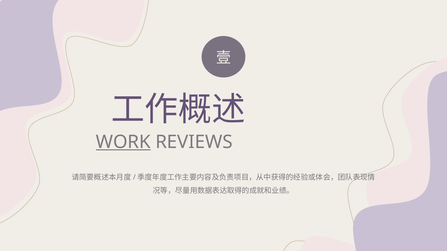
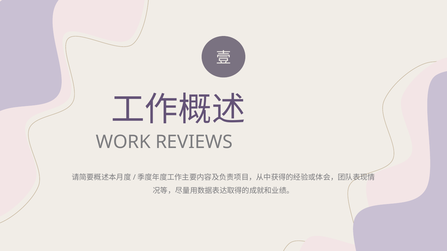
WORK underline: present -> none
